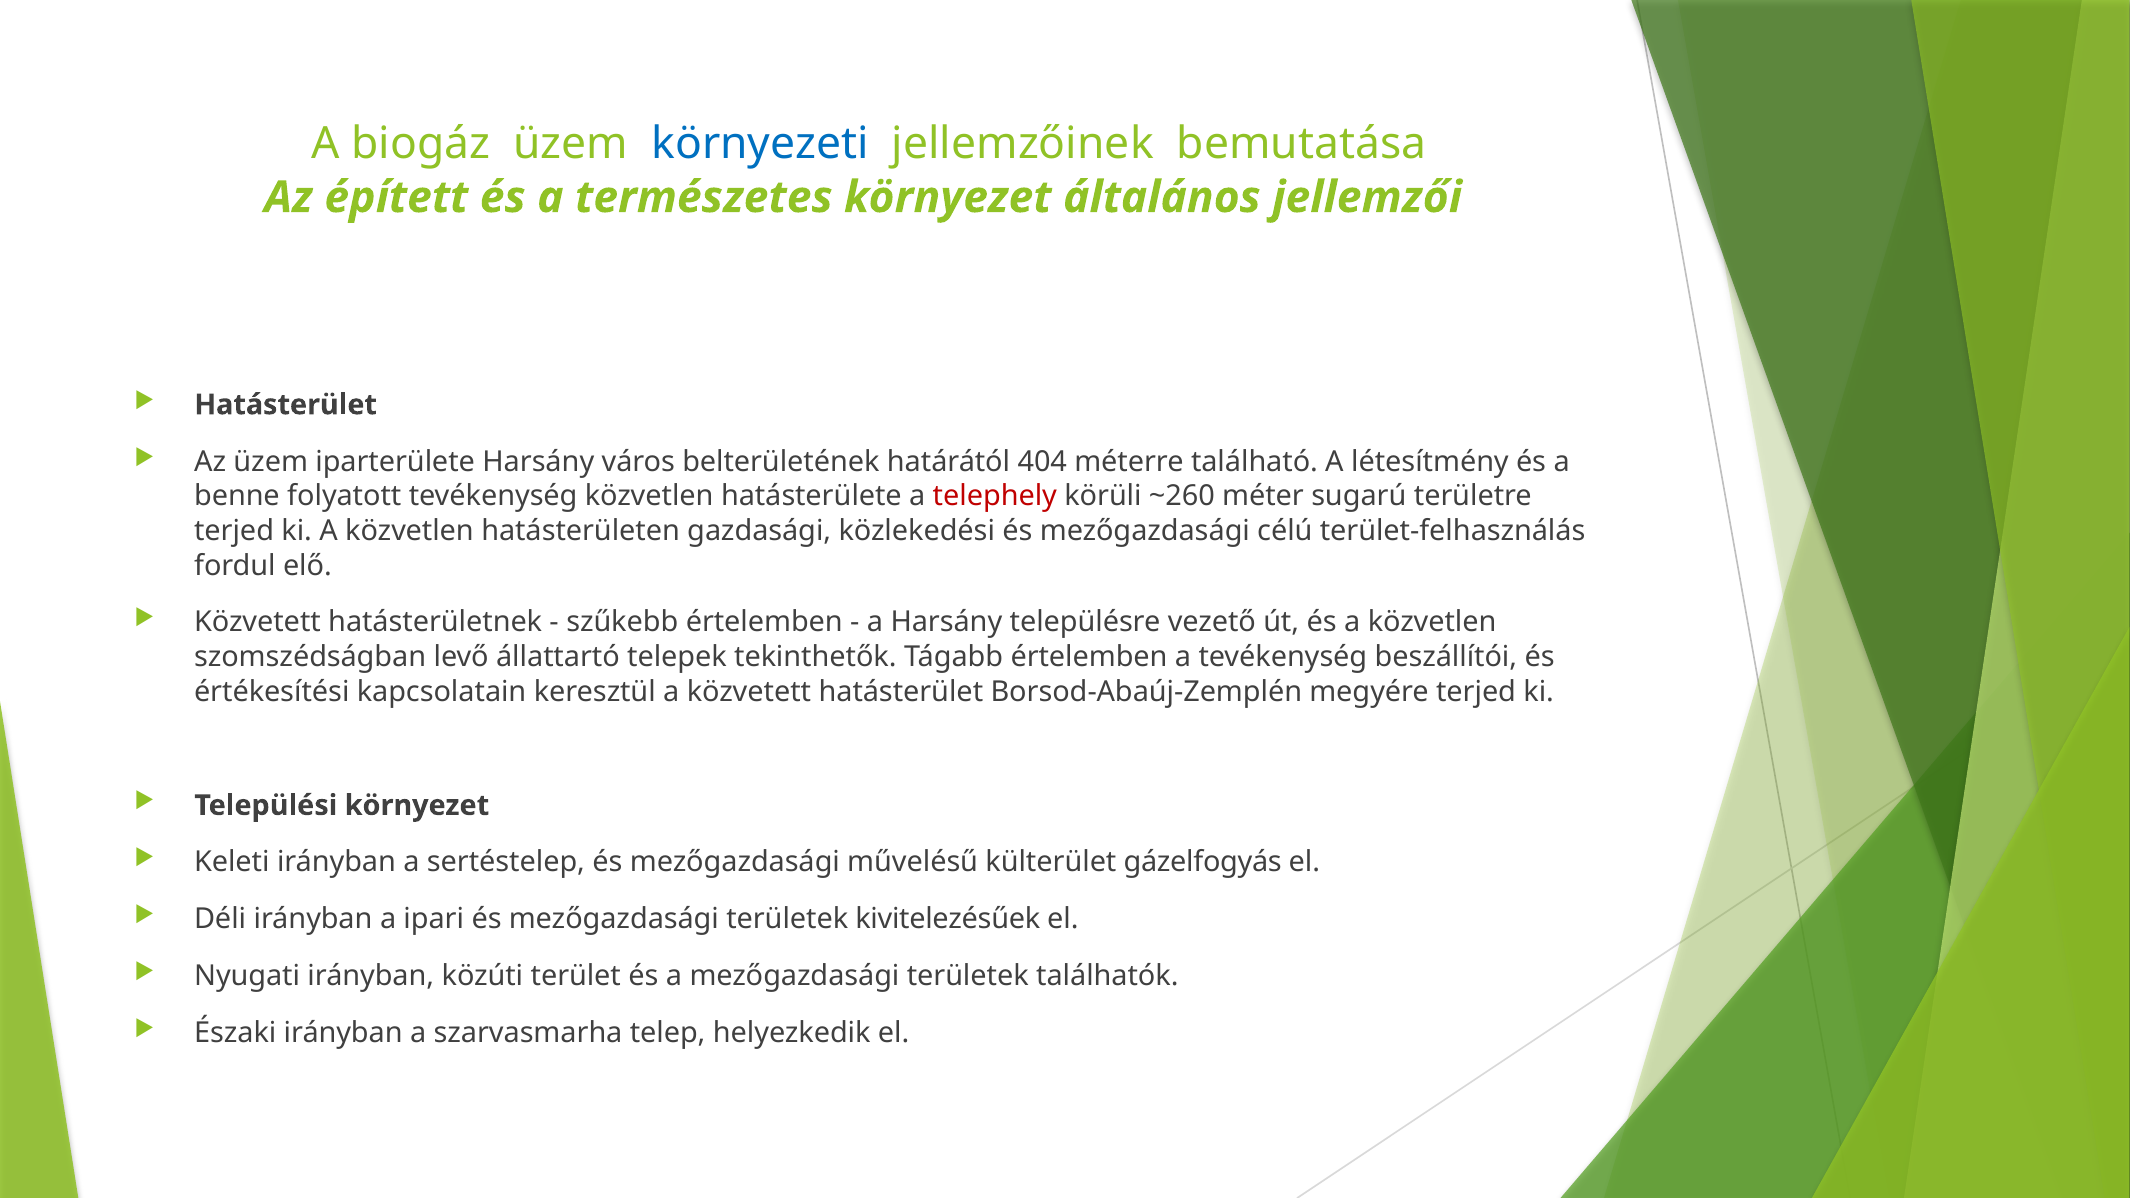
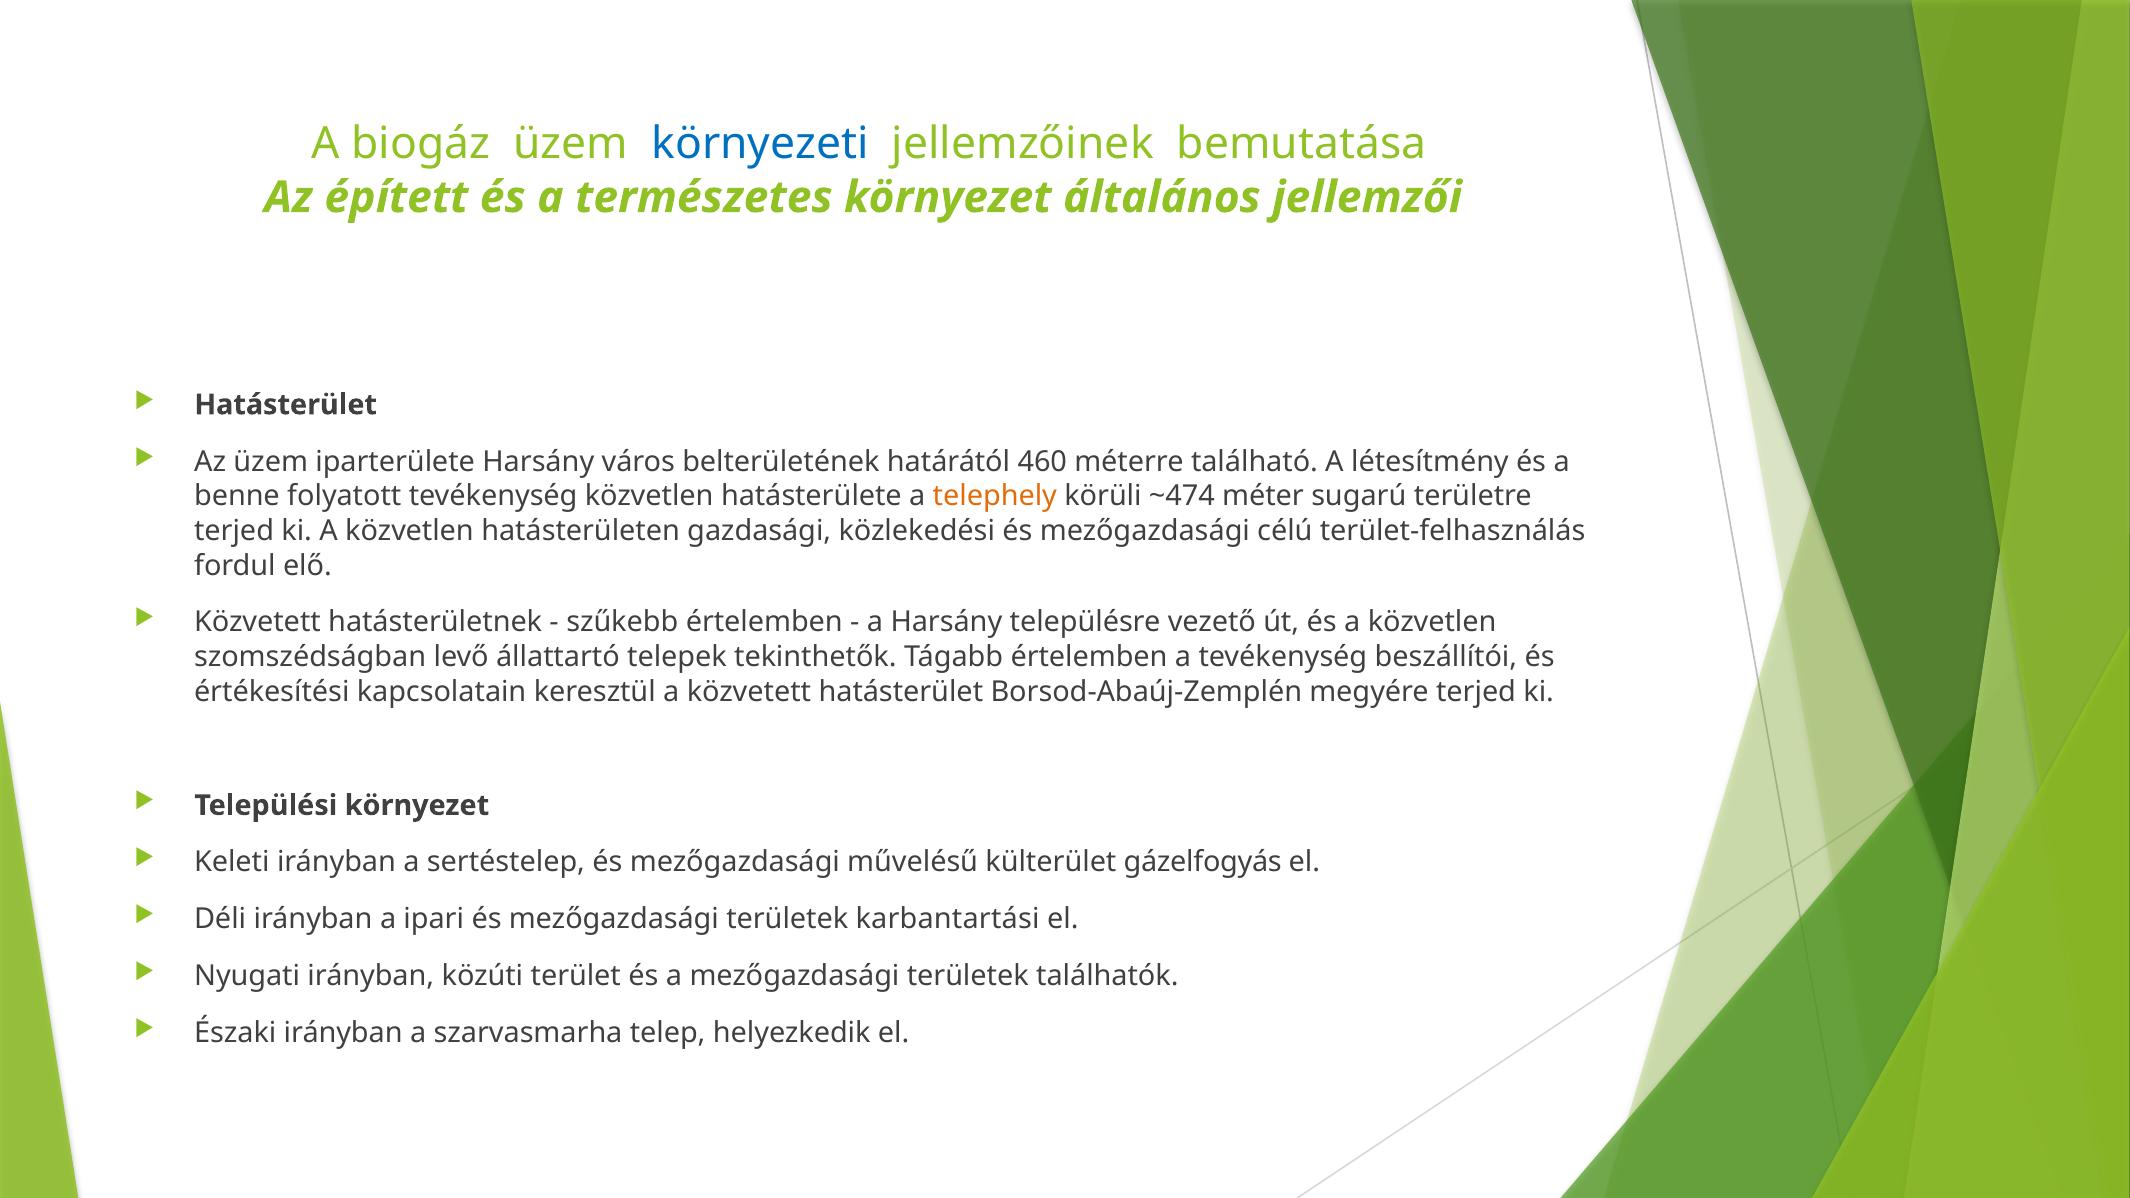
404: 404 -> 460
telephely colour: red -> orange
~260: ~260 -> ~474
kivitelezésűek: kivitelezésűek -> karbantartási
